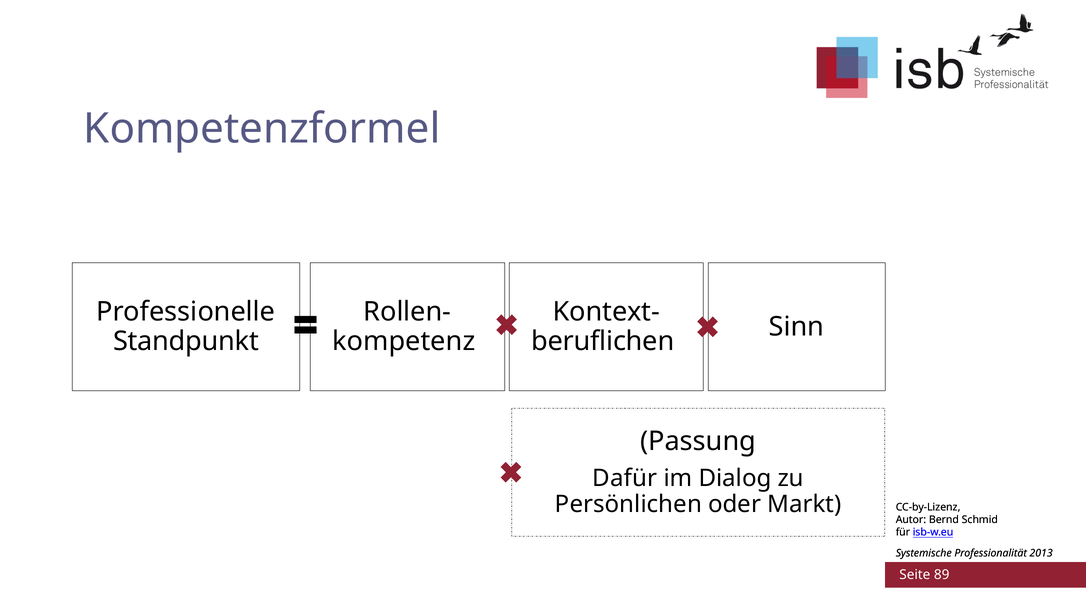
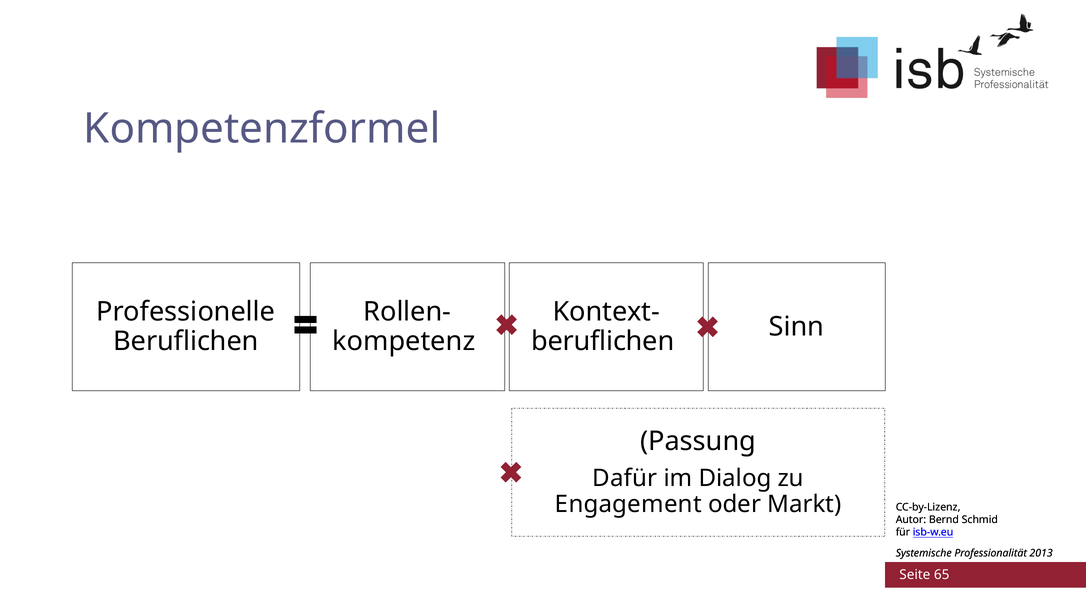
Standpunkt at (186, 341): Standpunkt -> Beruflichen
Persönlichen: Persönlichen -> Engagement
89: 89 -> 65
